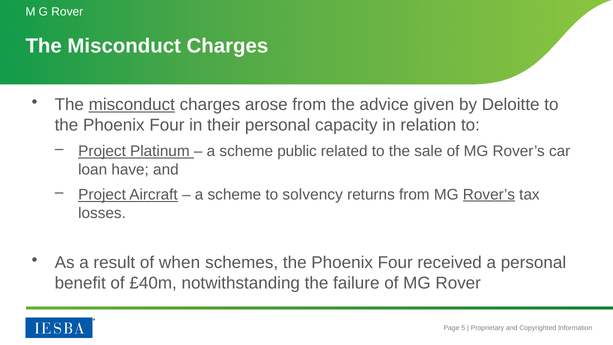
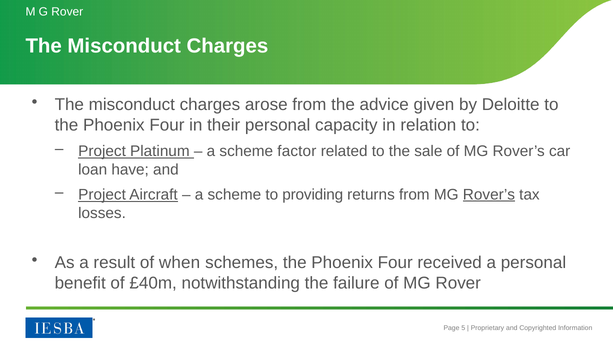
misconduct at (132, 105) underline: present -> none
public: public -> factor
solvency: solvency -> providing
